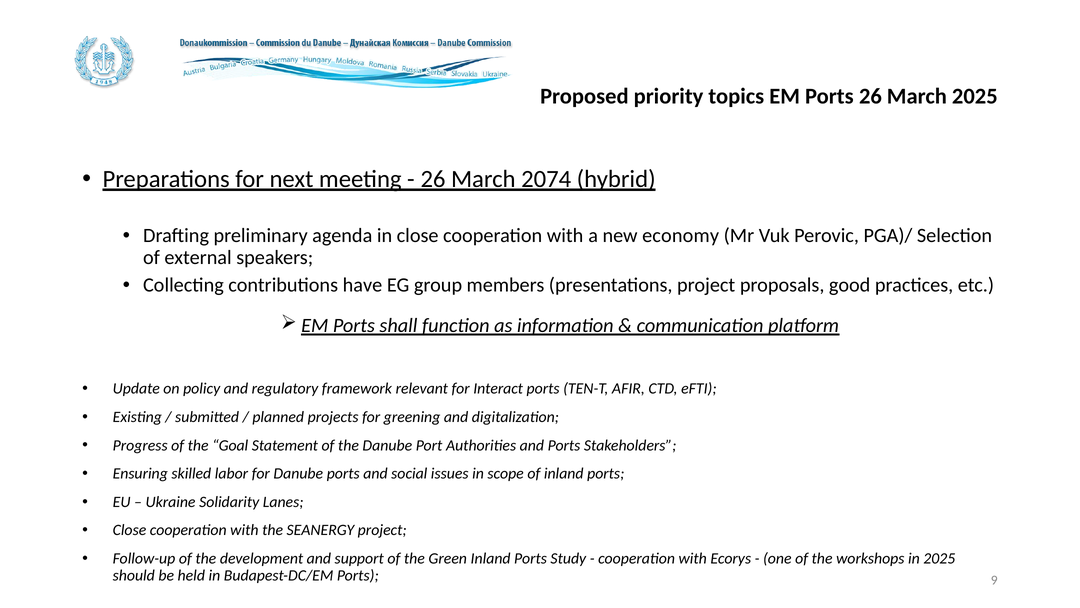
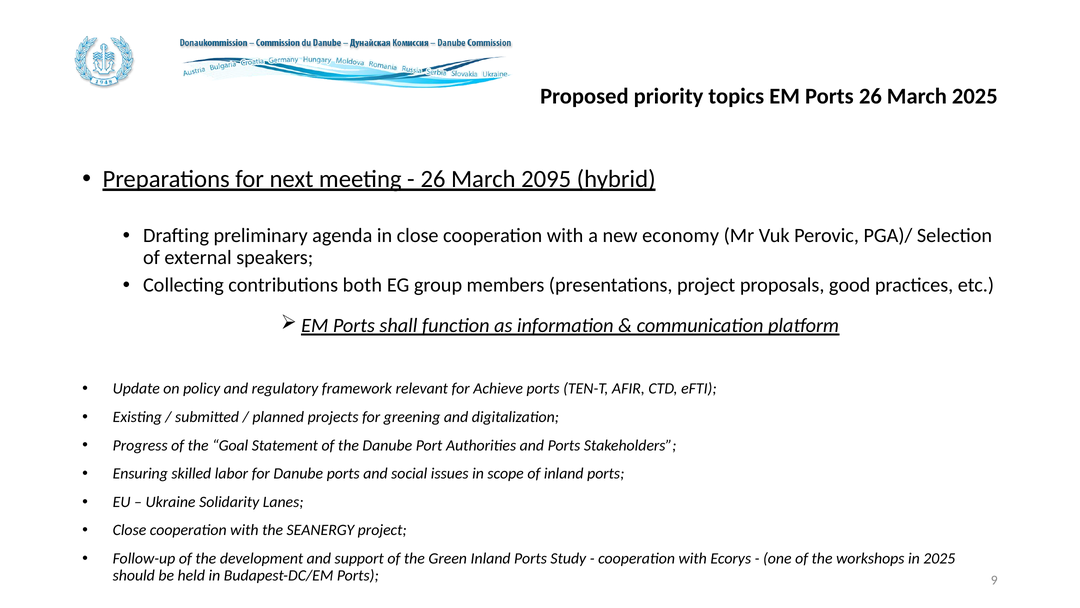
2074: 2074 -> 2095
have: have -> both
Interact: Interact -> Achieve
